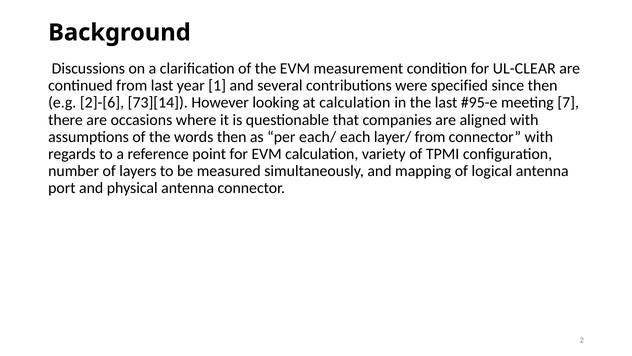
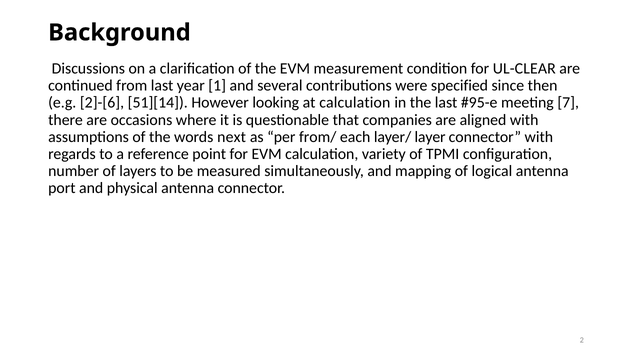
73][14: 73][14 -> 51][14
words then: then -> next
each/: each/ -> from/
layer/ from: from -> layer
